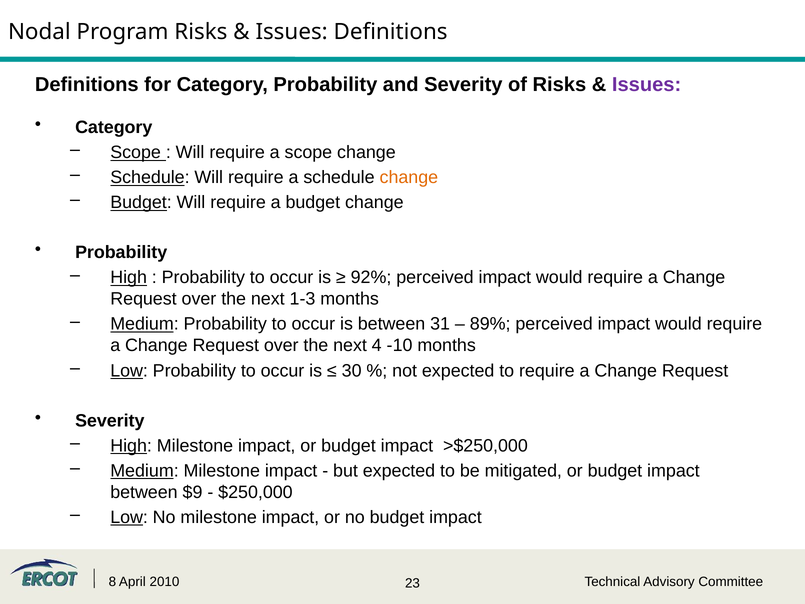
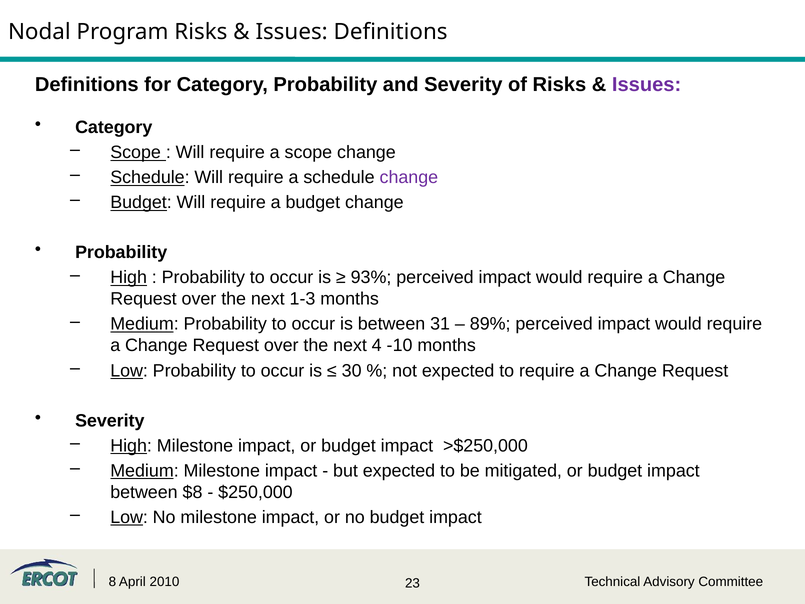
change at (409, 177) colour: orange -> purple
92%: 92% -> 93%
$9: $9 -> $8
